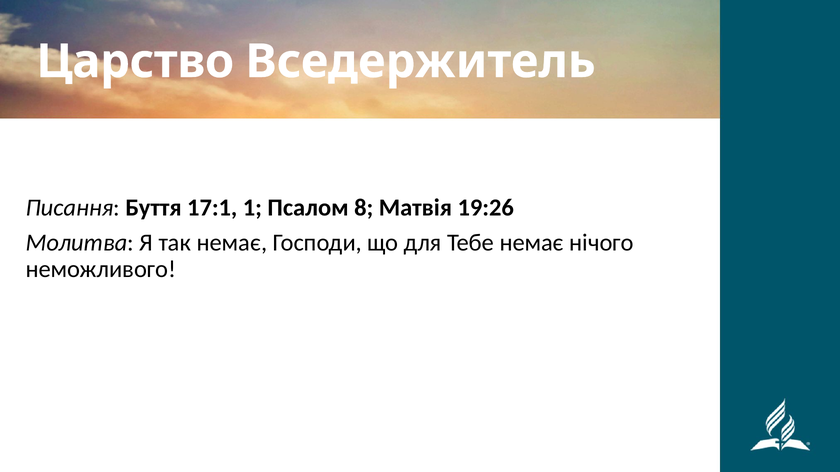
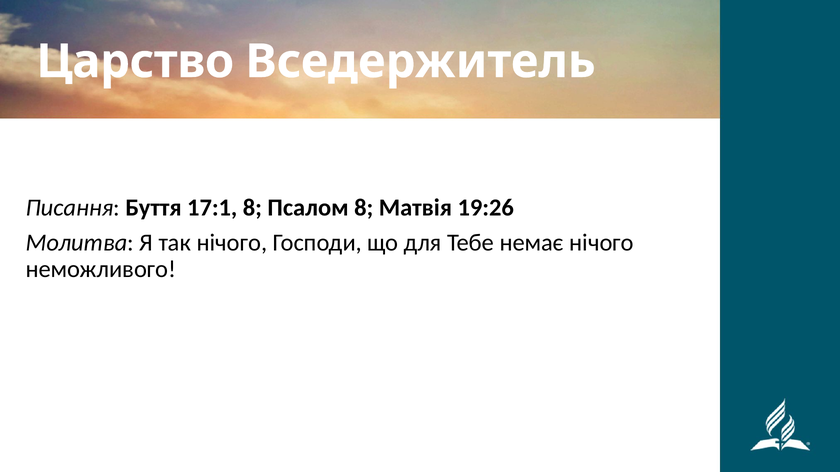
17:1 1: 1 -> 8
так немає: немає -> нічого
